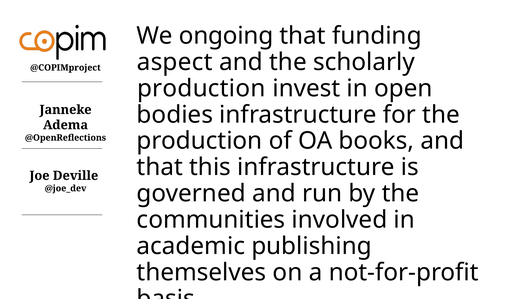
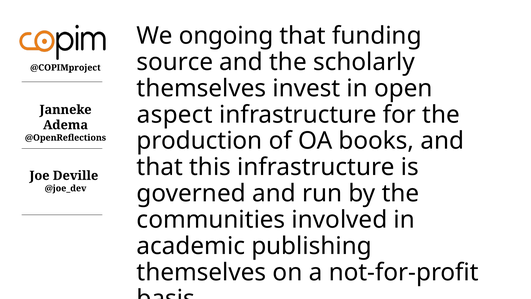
aspect: aspect -> source
production at (201, 88): production -> themselves
bodies: bodies -> aspect
